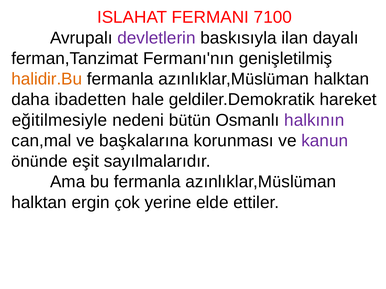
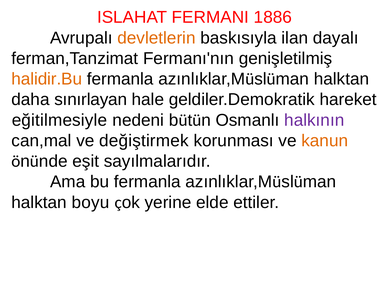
7100: 7100 -> 1886
devletlerin colour: purple -> orange
ibadetten: ibadetten -> sınırlayan
başkalarına: başkalarına -> değiştirmek
kanun colour: purple -> orange
ergin: ergin -> boyu
